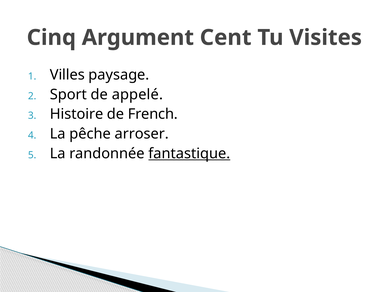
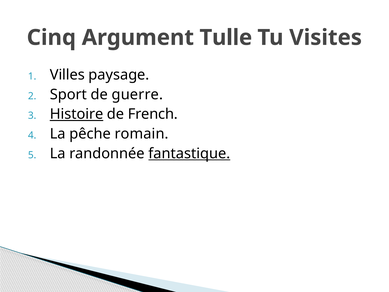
Cent: Cent -> Tulle
appelé: appelé -> guerre
Histoire underline: none -> present
arroser: arroser -> romain
